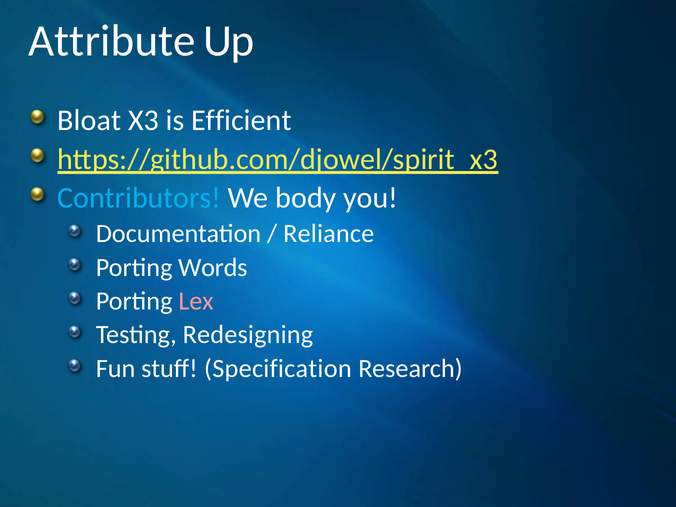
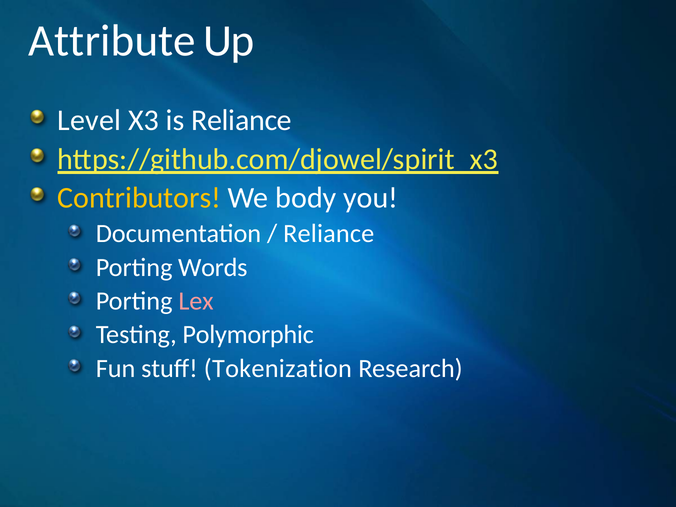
Bloat: Bloat -> Level
is Efficient: Efficient -> Reliance
Contributors colour: light blue -> yellow
Redesigning: Redesigning -> Polymorphic
Specification: Specification -> Tokenization
